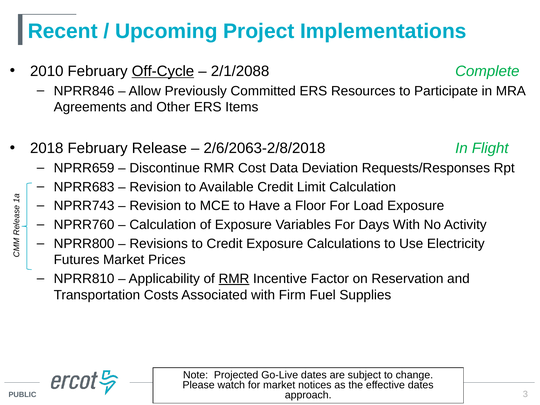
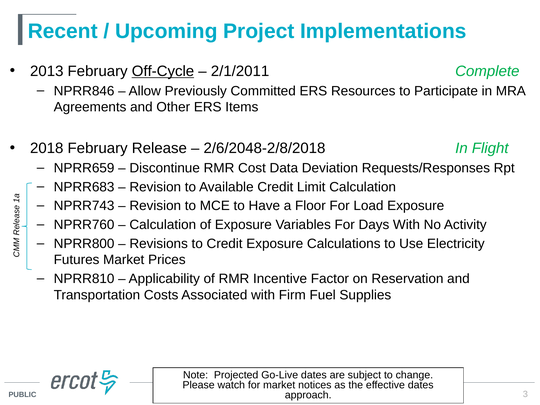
2010: 2010 -> 2013
2/1/2088: 2/1/2088 -> 2/1/2011
2/6/2063-2/8/2018: 2/6/2063-2/8/2018 -> 2/6/2048-2/8/2018
RMR at (234, 279) underline: present -> none
